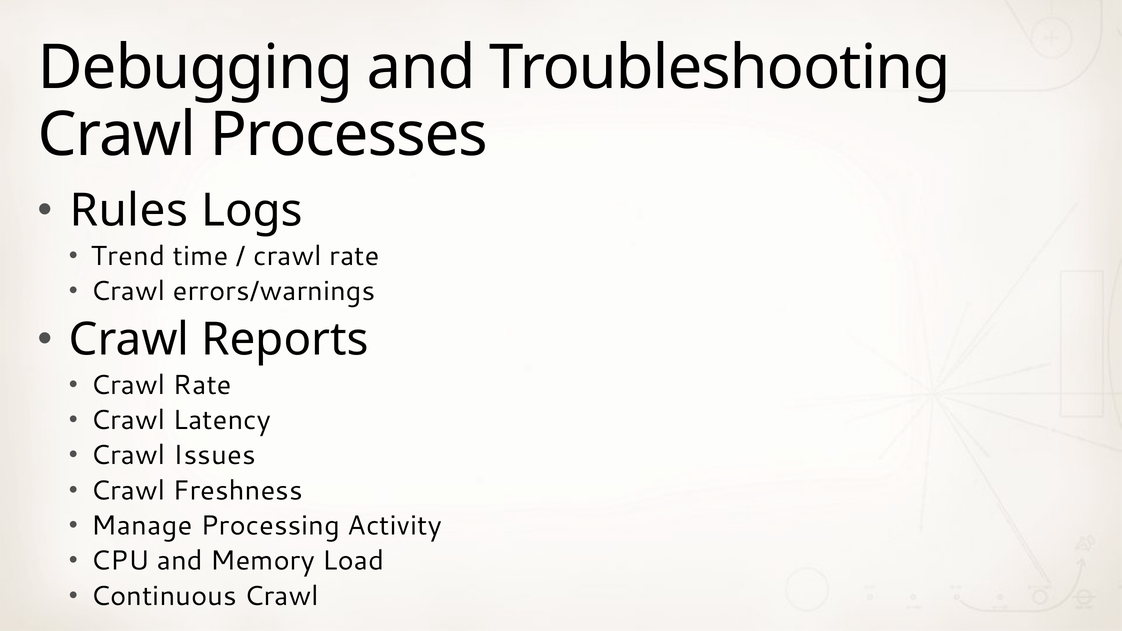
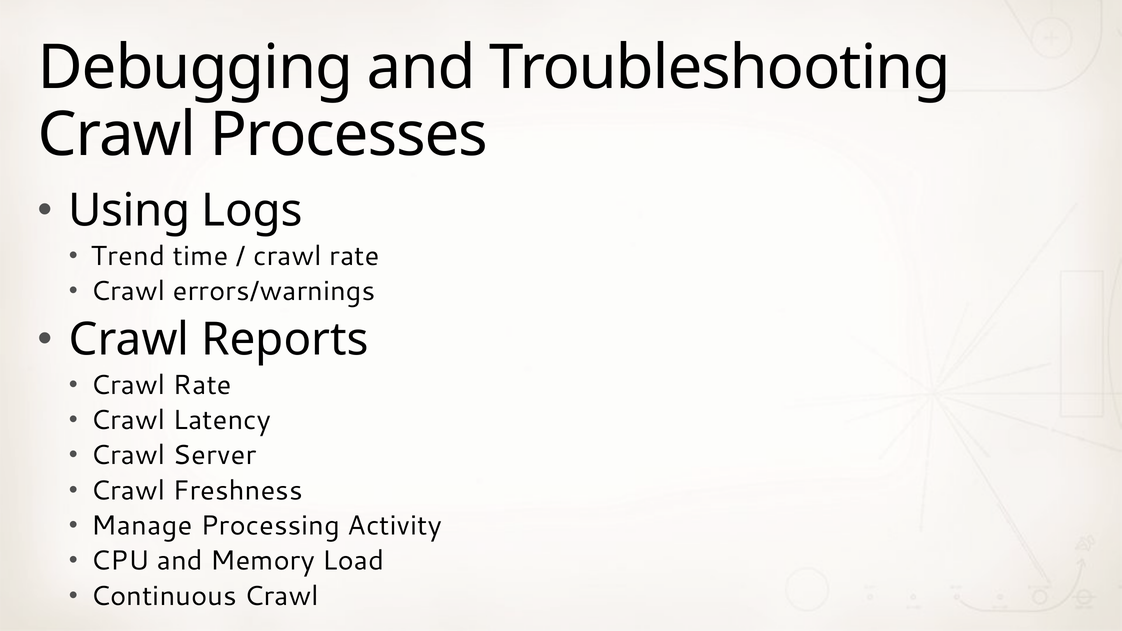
Rules: Rules -> Using
Issues: Issues -> Server
